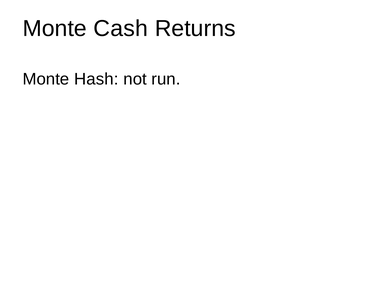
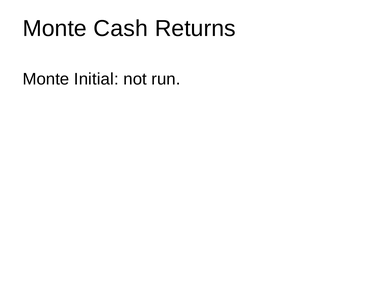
Hash: Hash -> Initial
